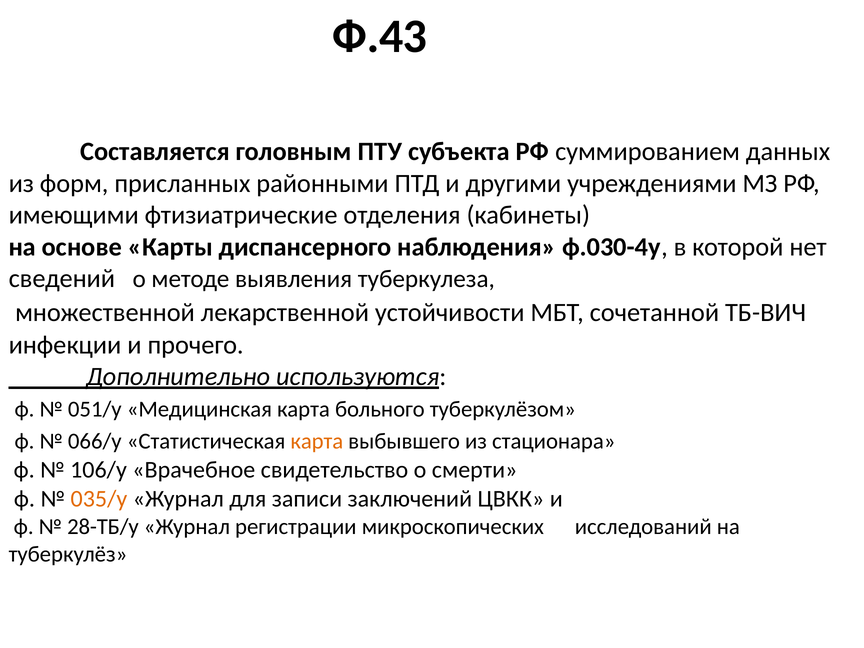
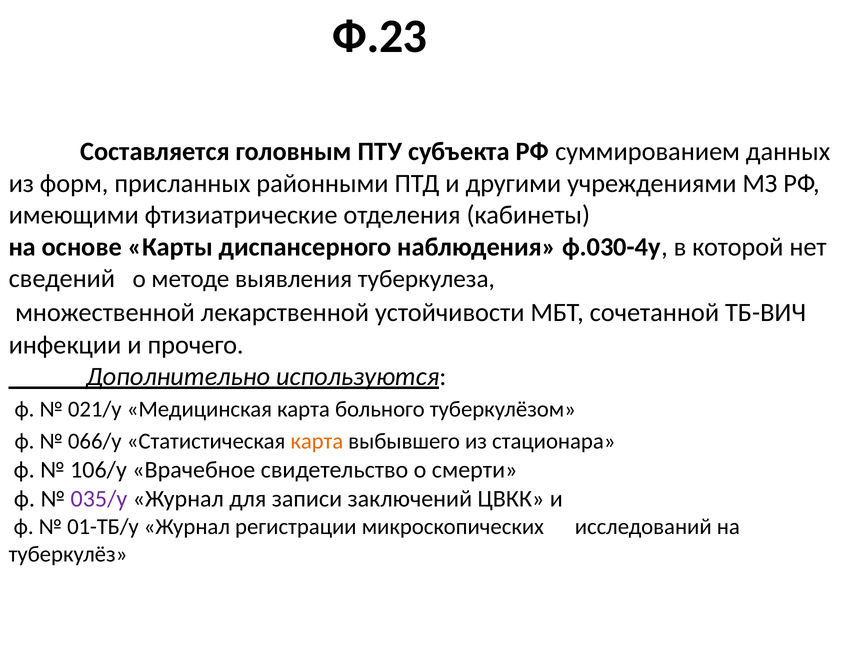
Ф.43: Ф.43 -> Ф.23
051/у: 051/у -> 021/у
035/у colour: orange -> purple
28-ТБ/у: 28-ТБ/у -> 01-ТБ/у
